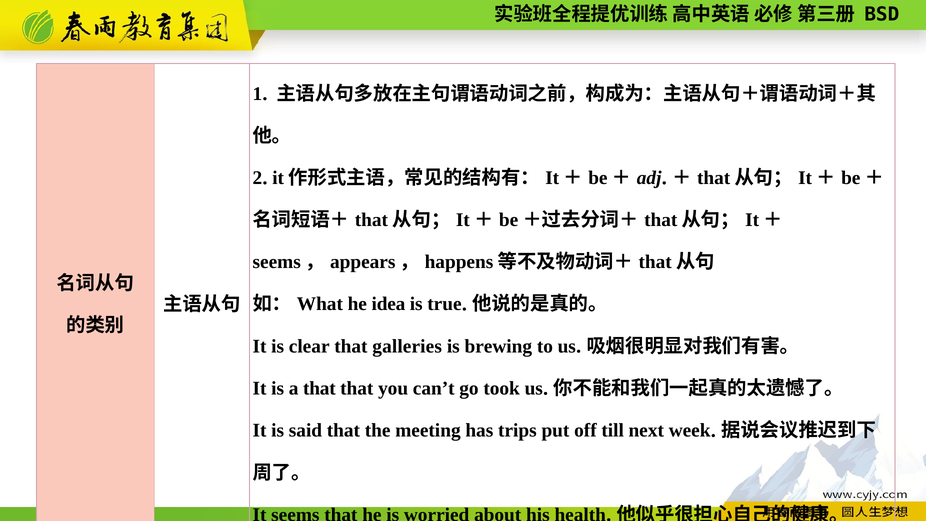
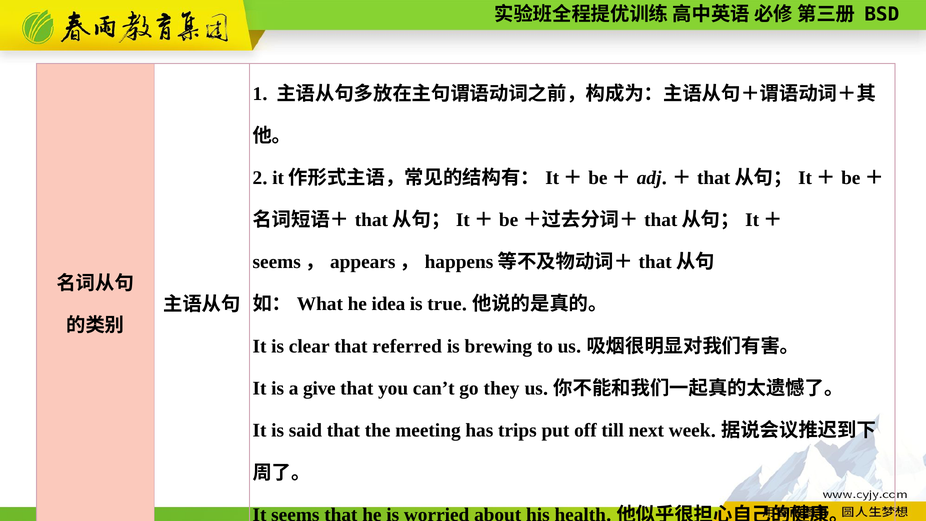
galleries: galleries -> referred
a that: that -> give
took: took -> they
